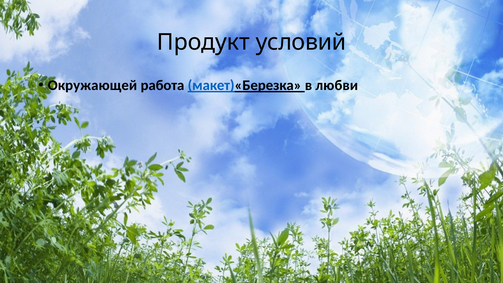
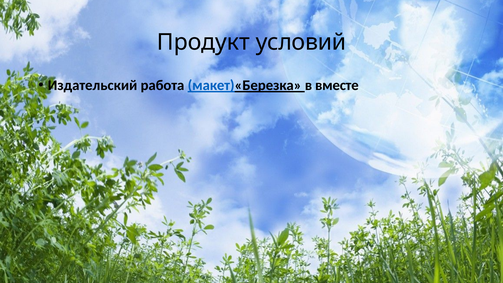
Окружающей: Окружающей -> Издательский
любви: любви -> вместе
